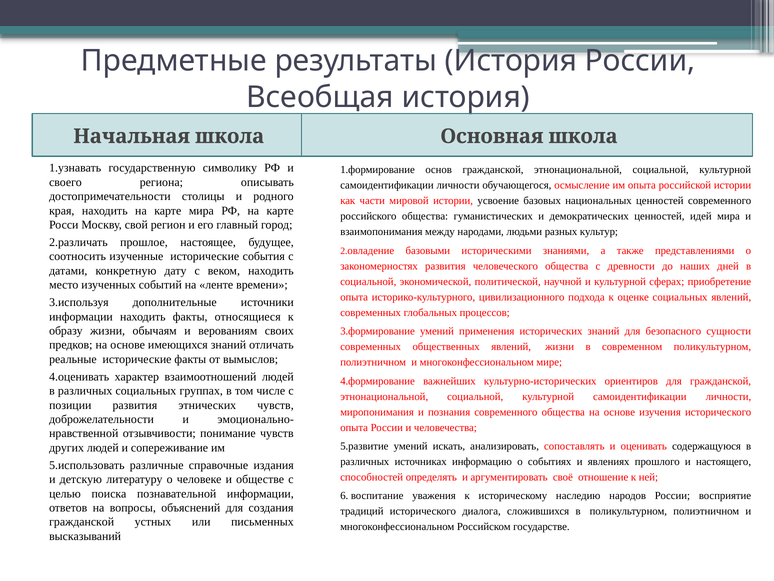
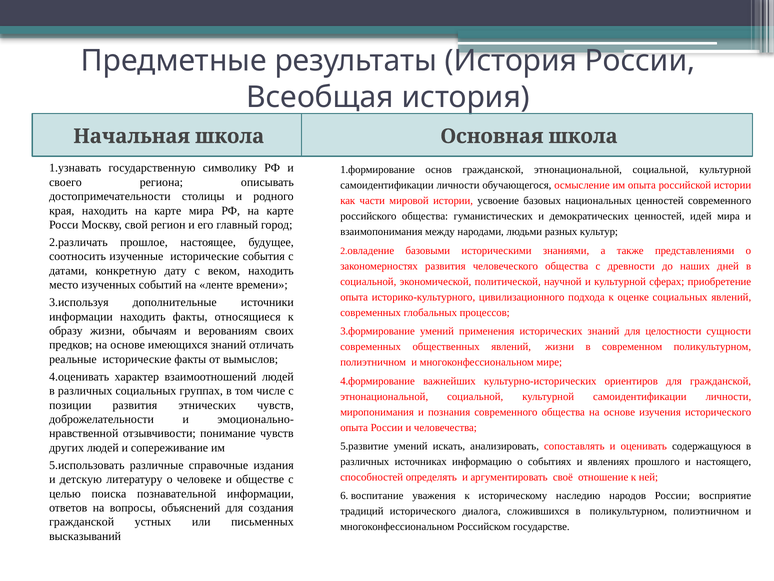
безопасного: безопасного -> целостности
